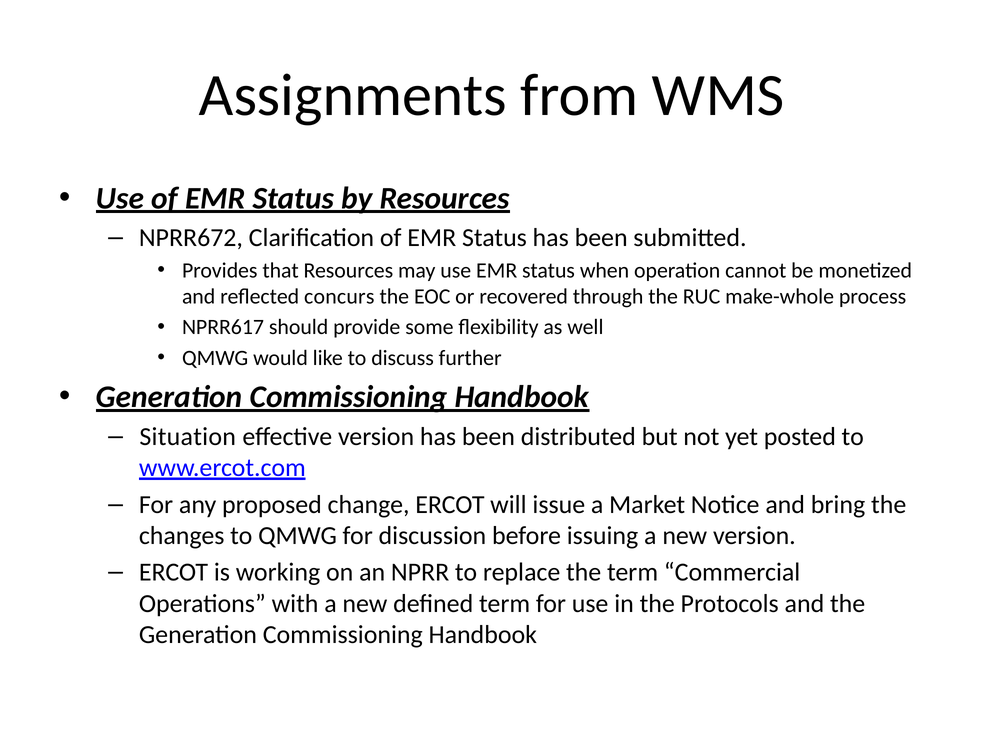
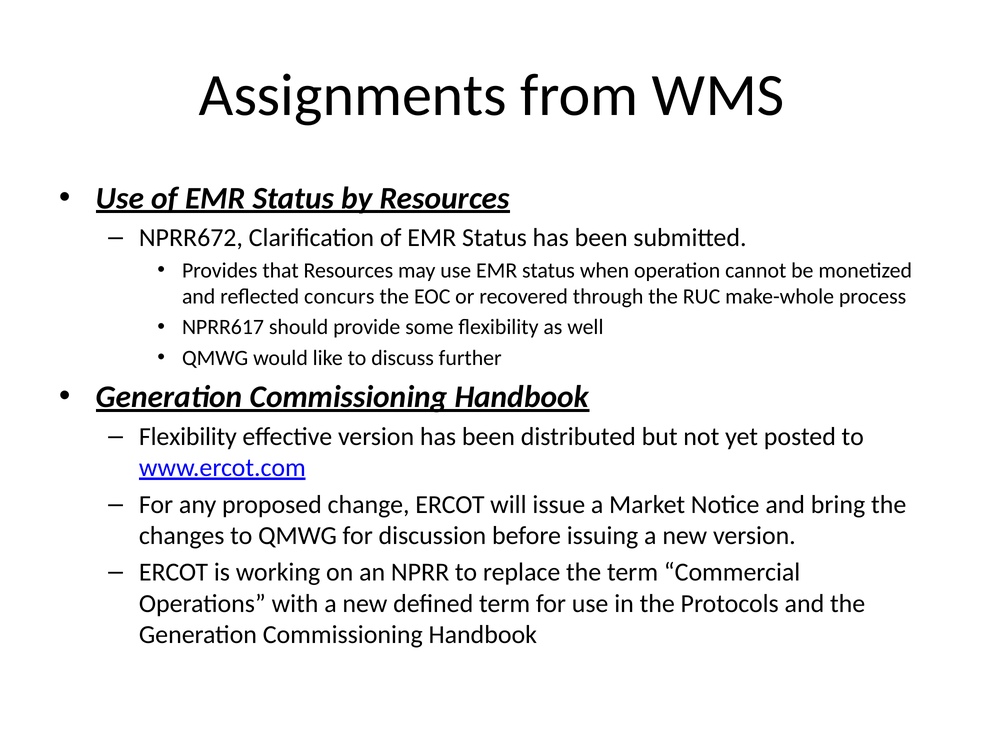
Situation at (188, 437): Situation -> Flexibility
